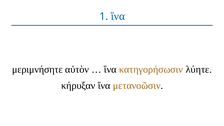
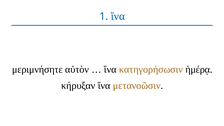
λύητε: λύητε -> ἡμέρᾳ
